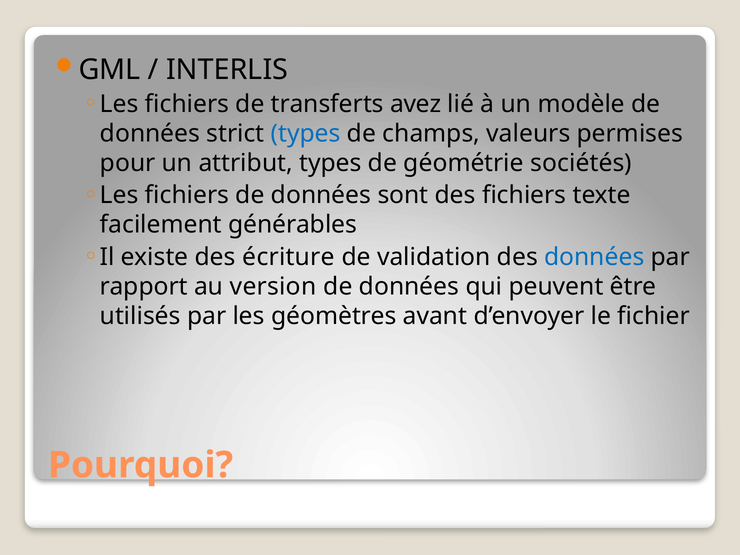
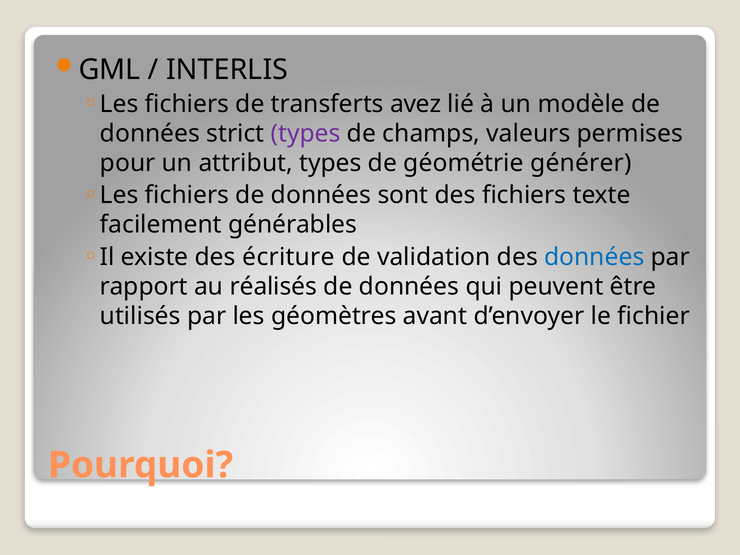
types at (306, 133) colour: blue -> purple
sociétés: sociétés -> générer
version: version -> réalisés
